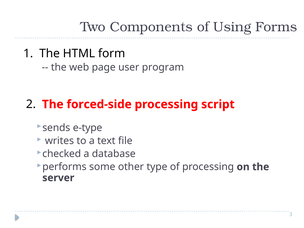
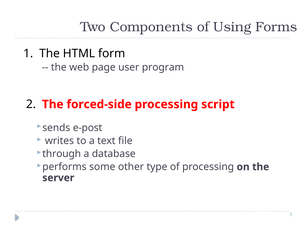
e-type: e-type -> e-post
checked: checked -> through
